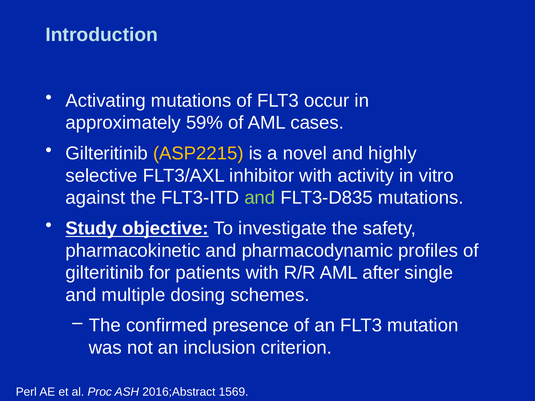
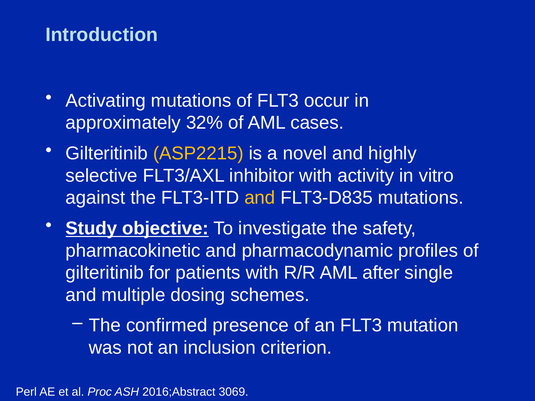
59%: 59% -> 32%
and at (260, 198) colour: light green -> yellow
1569: 1569 -> 3069
